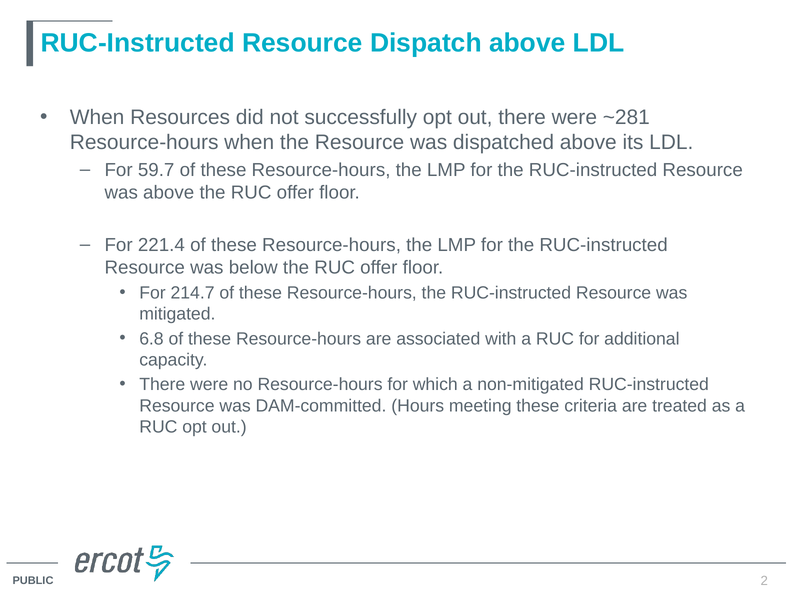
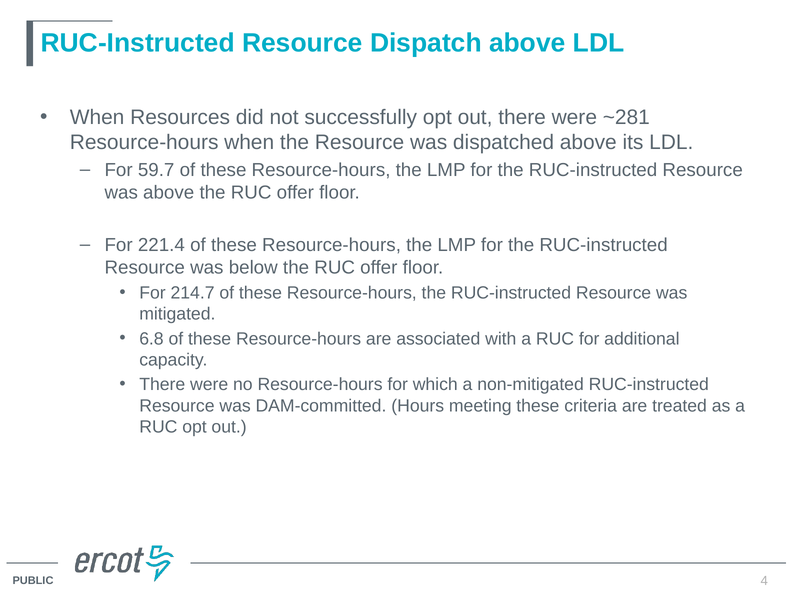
2: 2 -> 4
